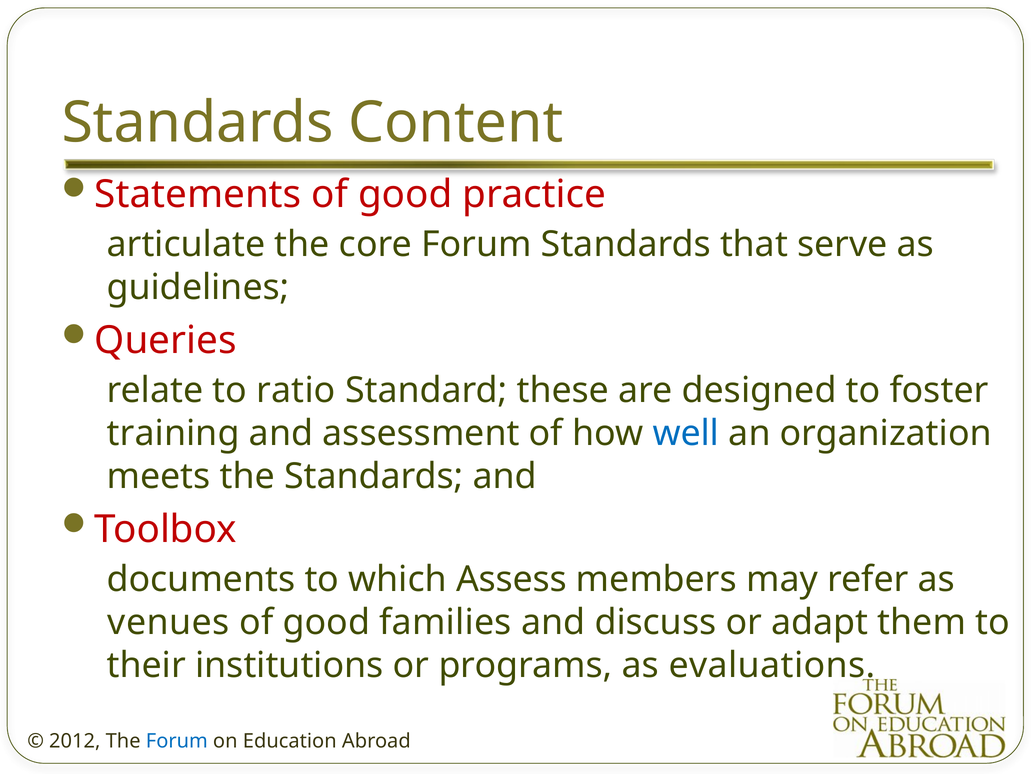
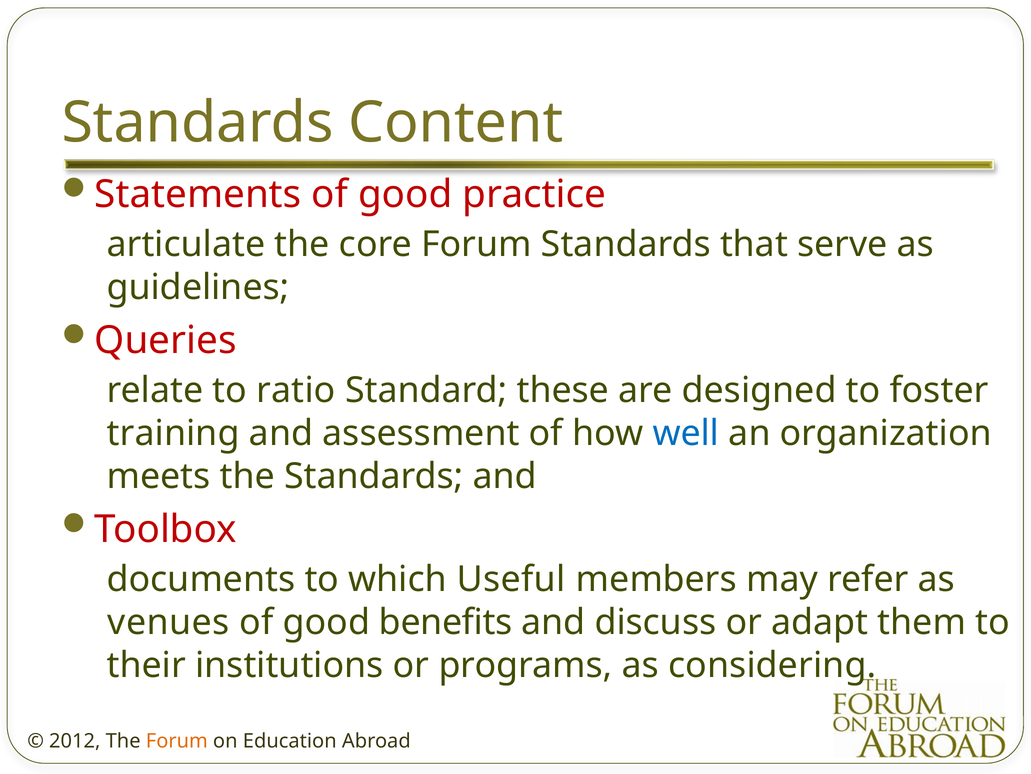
Assess: Assess -> Useful
families: families -> benefits
evaluations: evaluations -> considering
Forum at (177, 740) colour: blue -> orange
